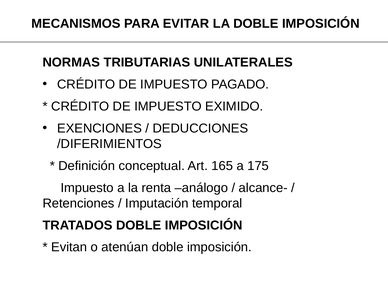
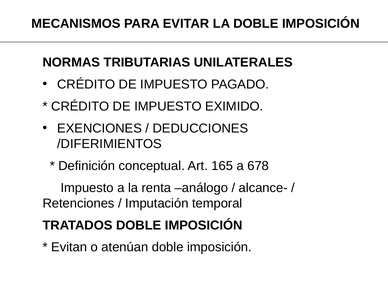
175: 175 -> 678
